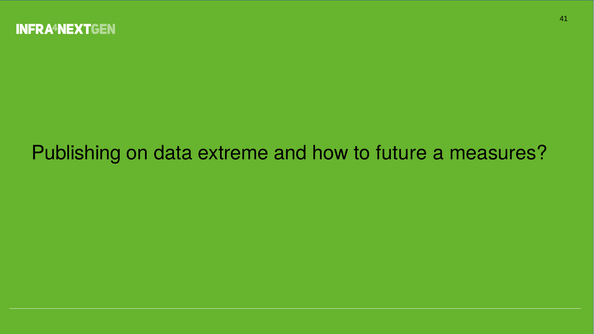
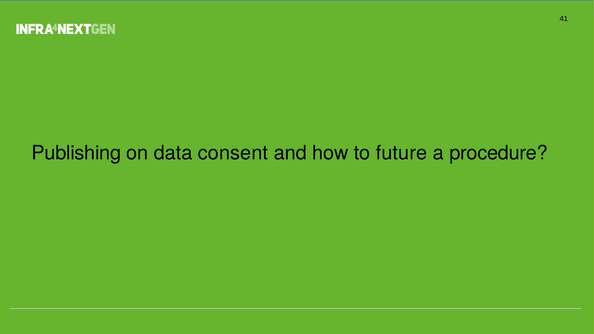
extreme: extreme -> consent
measures: measures -> procedure
